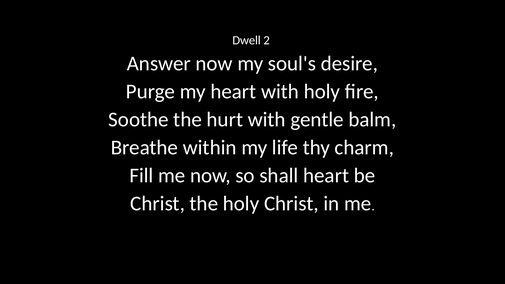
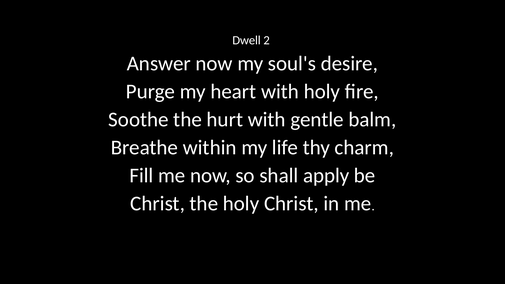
shall heart: heart -> apply
